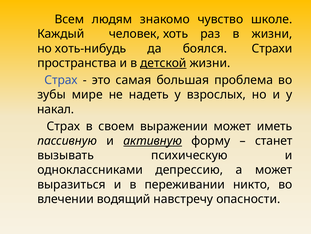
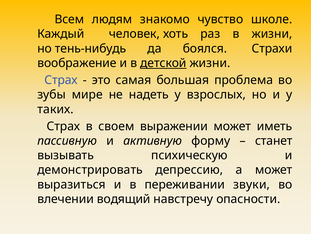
хоть-нибудь: хоть-нибудь -> тень-нибудь
пространства: пространства -> воображение
накал: накал -> таких
активную underline: present -> none
одноклассниками: одноклассниками -> демонстрировать
никто: никто -> звуки
